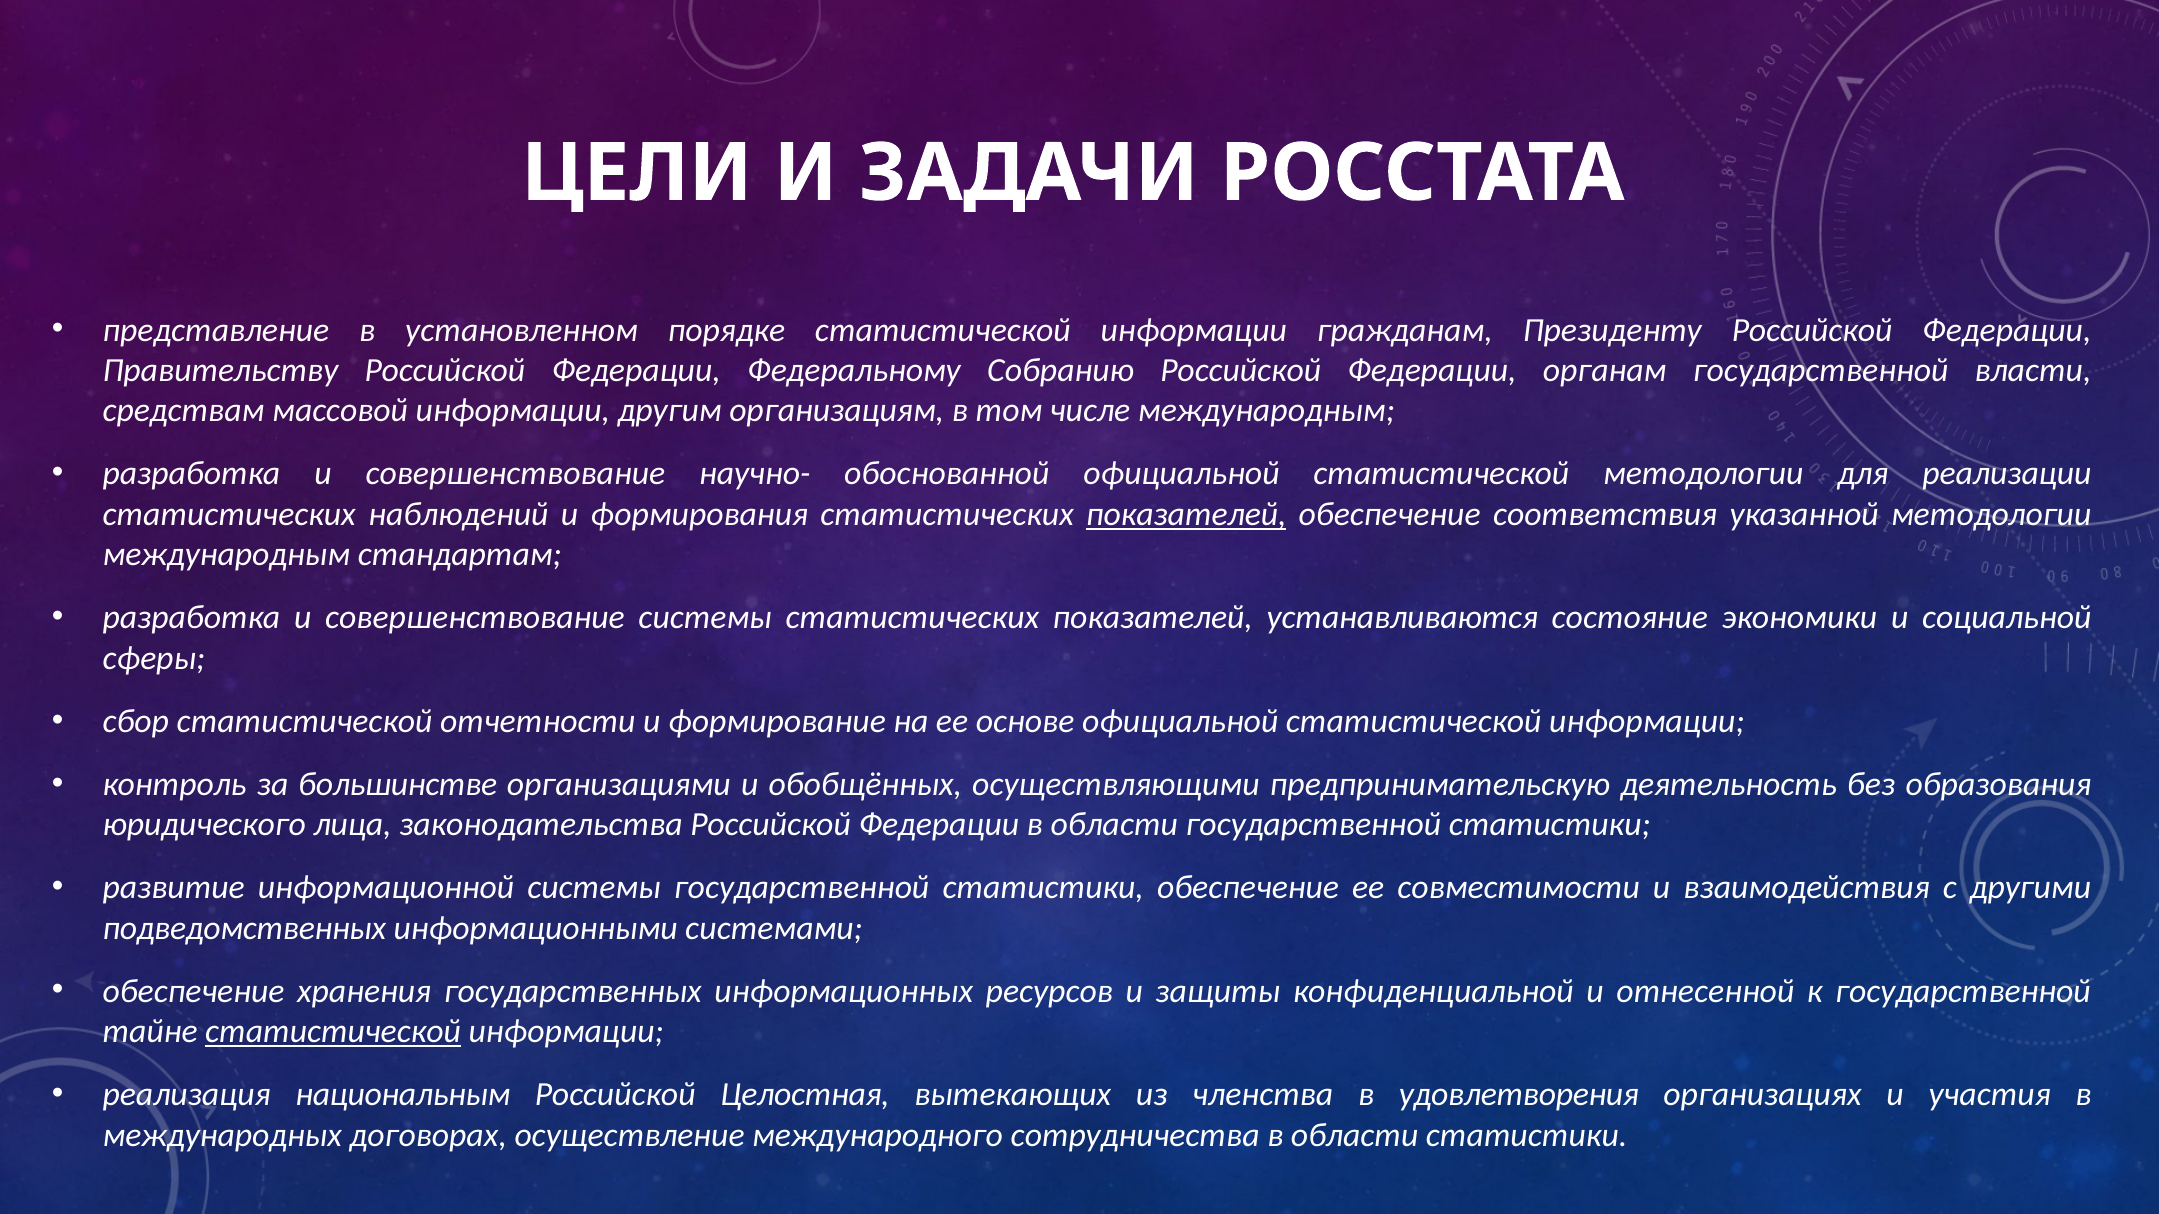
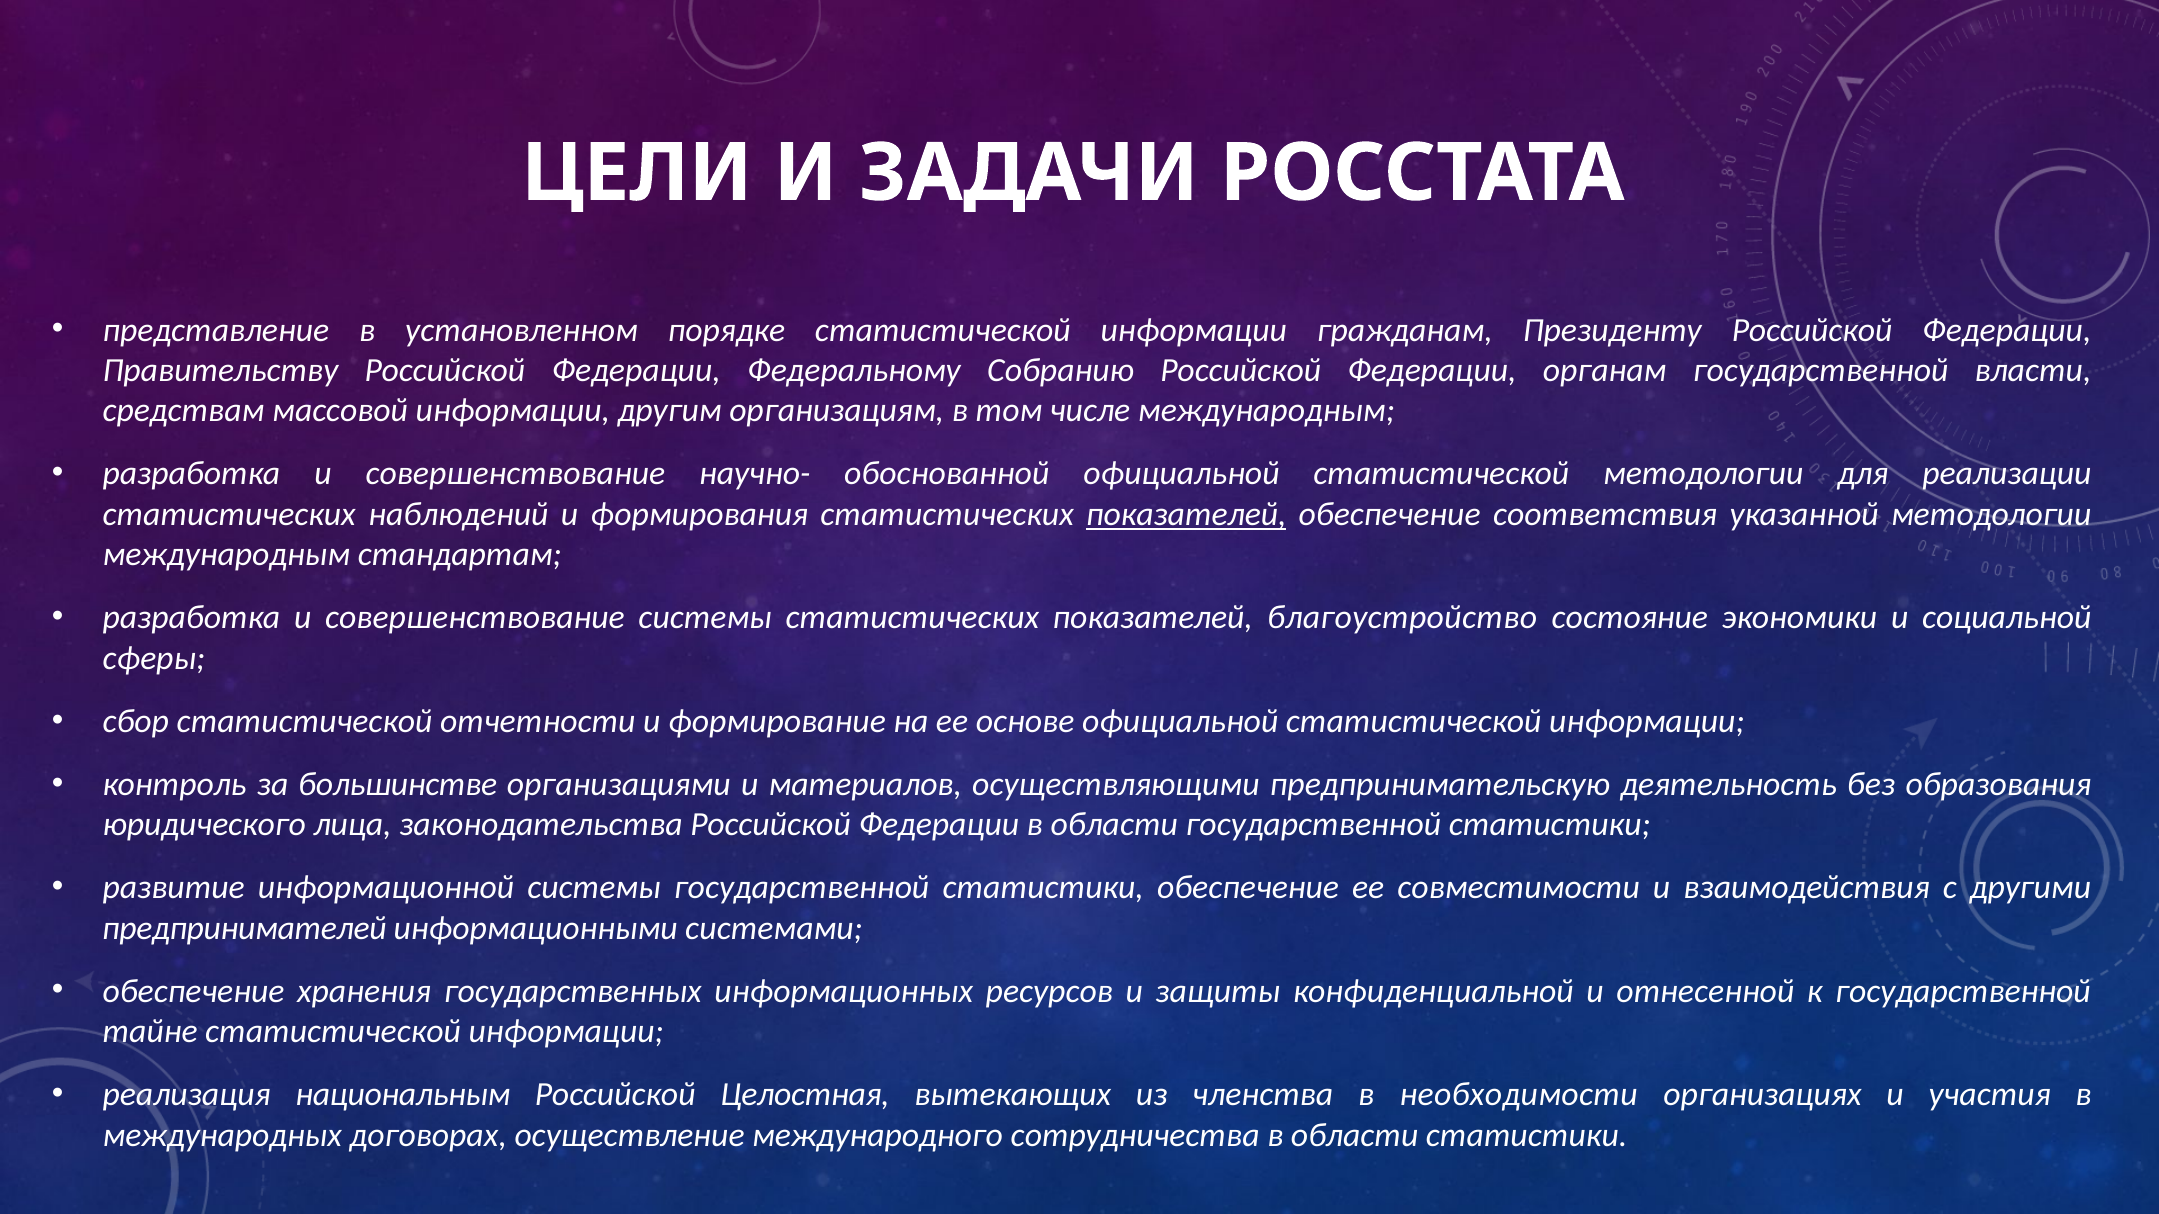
устанавливаются: устанавливаются -> благоустройство
обобщённых: обобщённых -> материалов
подведомственных: подведомственных -> предпринимателей
статистической at (333, 1032) underline: present -> none
удовлетворения: удовлетворения -> необходимости
